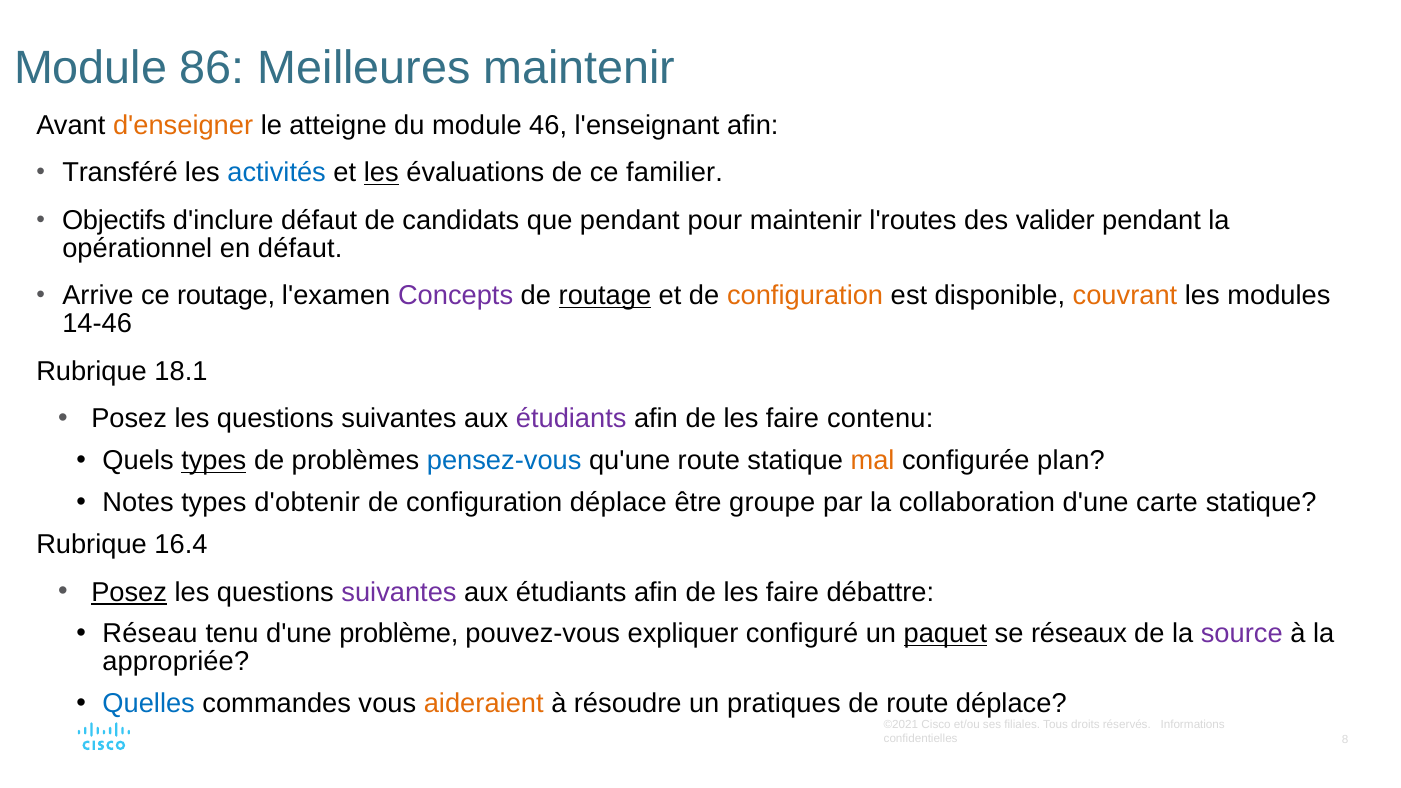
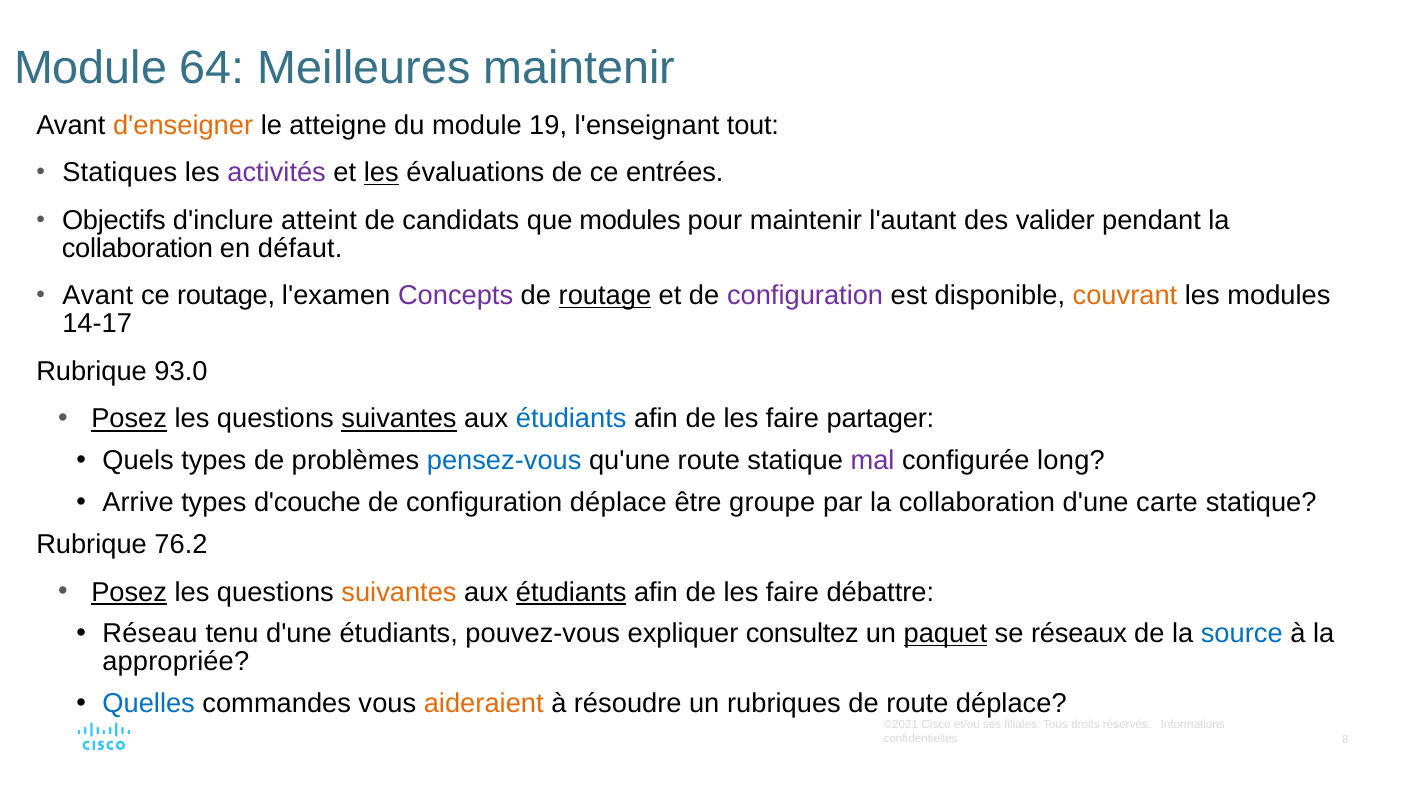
86: 86 -> 64
46: 46 -> 19
l'enseignant afin: afin -> tout
Transféré: Transféré -> Statiques
activités colour: blue -> purple
familier: familier -> entrées
d'inclure défaut: défaut -> atteint
que pendant: pendant -> modules
l'routes: l'routes -> l'autant
opérationnel at (137, 248): opérationnel -> collaboration
Arrive at (98, 296): Arrive -> Avant
configuration at (805, 296) colour: orange -> purple
14-46: 14-46 -> 14-17
18.1: 18.1 -> 93.0
Posez at (129, 419) underline: none -> present
suivantes at (399, 419) underline: none -> present
étudiants at (571, 419) colour: purple -> blue
contenu: contenu -> partager
types at (214, 461) underline: present -> none
mal colour: orange -> purple
plan: plan -> long
Notes: Notes -> Arrive
d'obtenir: d'obtenir -> d'couche
16.4: 16.4 -> 76.2
suivantes at (399, 592) colour: purple -> orange
étudiants at (571, 592) underline: none -> present
d'une problème: problème -> étudiants
configuré: configuré -> consultez
source colour: purple -> blue
pratiques: pratiques -> rubriques
